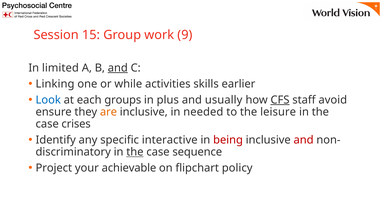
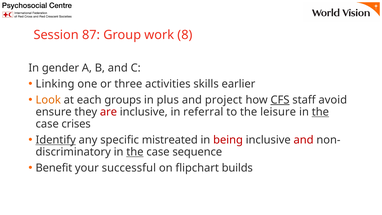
15: 15 -> 87
9: 9 -> 8
limited: limited -> gender
and at (118, 68) underline: present -> none
while: while -> three
Look colour: blue -> orange
usually: usually -> project
are colour: orange -> red
needed: needed -> referral
the at (320, 112) underline: none -> present
Identify underline: none -> present
interactive: interactive -> mistreated
Project: Project -> Benefit
achievable: achievable -> successful
policy: policy -> builds
